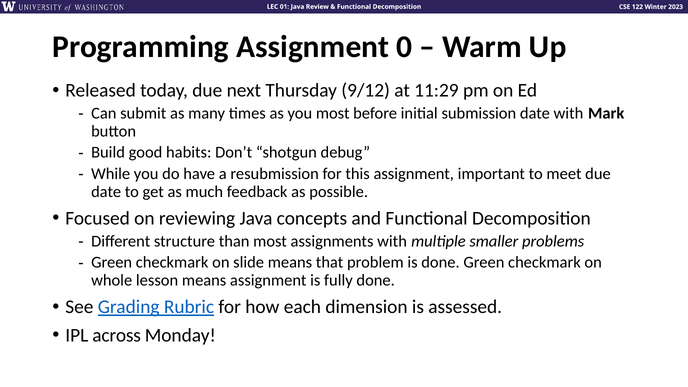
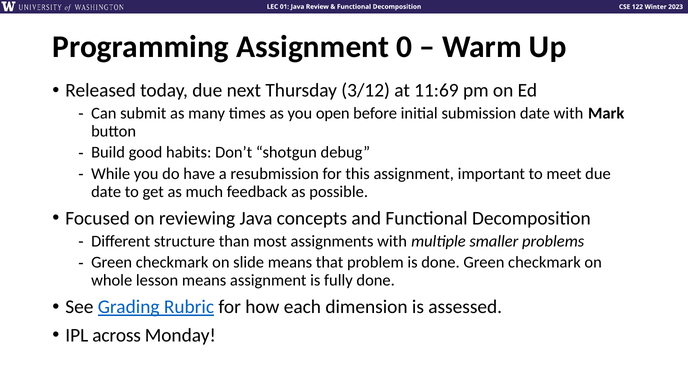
9/12: 9/12 -> 3/12
11:29: 11:29 -> 11:69
you most: most -> open
